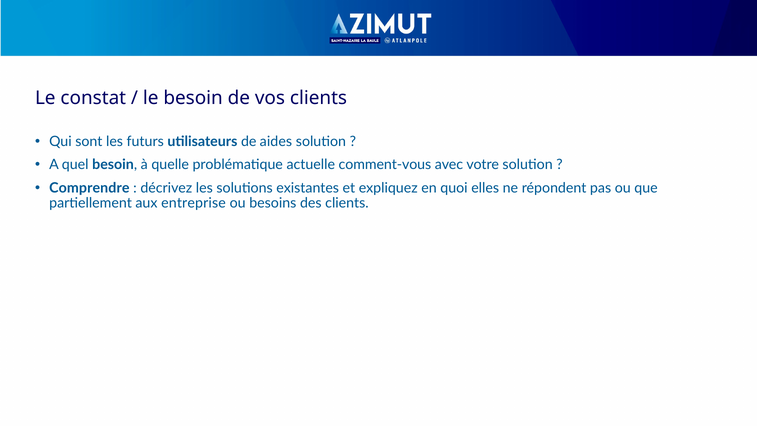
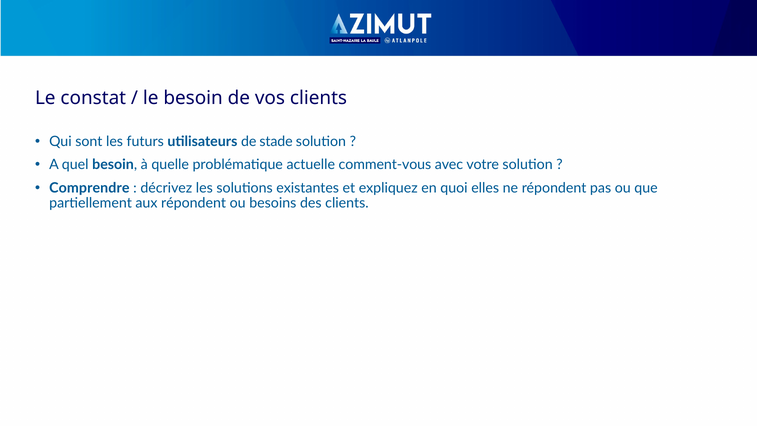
aides: aides -> stade
aux entreprise: entreprise -> répondent
